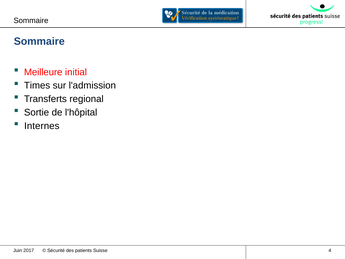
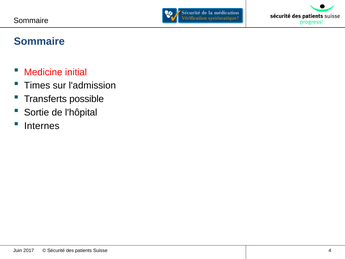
Meilleure: Meilleure -> Medicine
regional: regional -> possible
